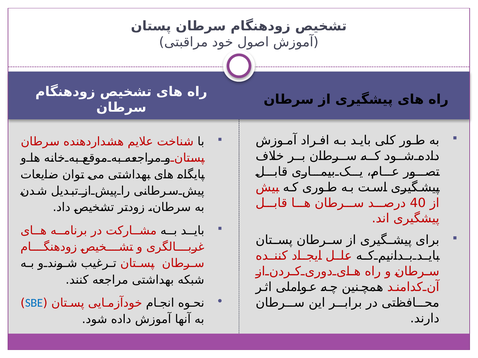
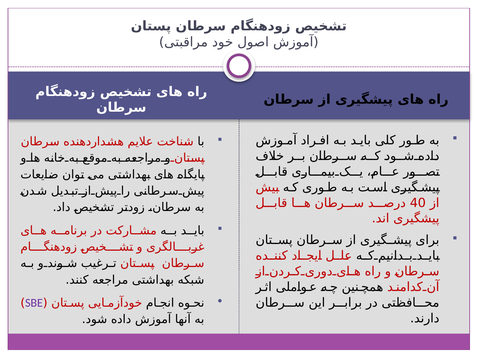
SBE colour: blue -> purple
